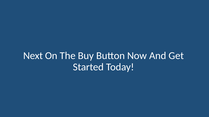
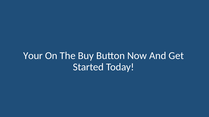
Next: Next -> Your
